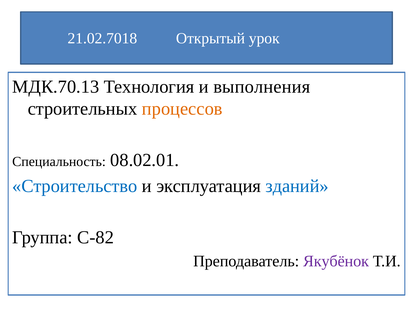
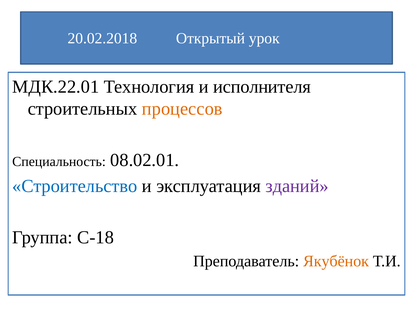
21.02.7018: 21.02.7018 -> 20.02.2018
МДК.70.13: МДК.70.13 -> МДК.22.01
выполнения: выполнения -> исполнителя
зданий colour: blue -> purple
С-82: С-82 -> С-18
Якубёнок colour: purple -> orange
